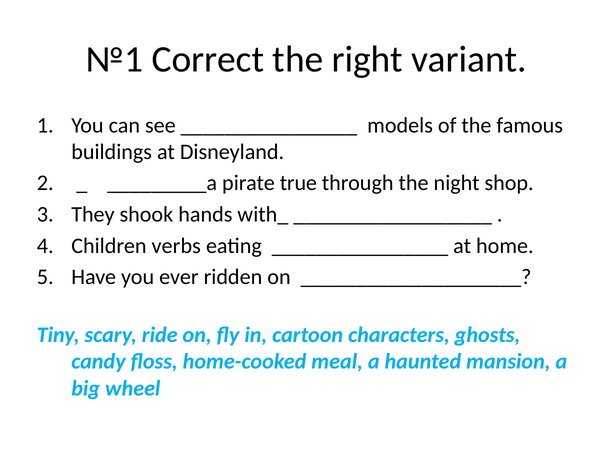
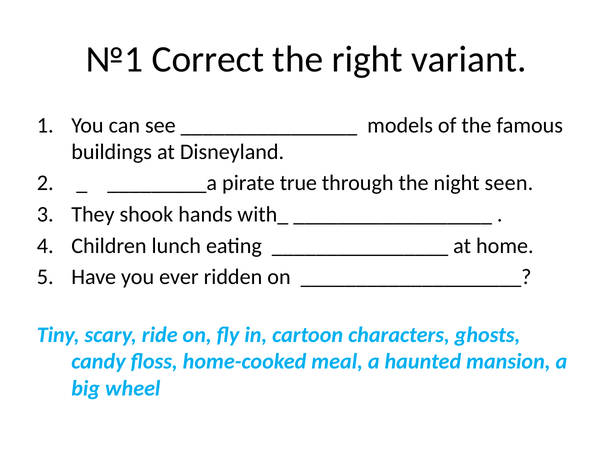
shop: shop -> seen
verbs: verbs -> lunch
